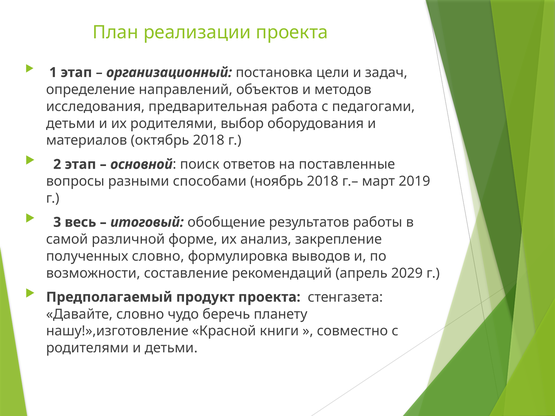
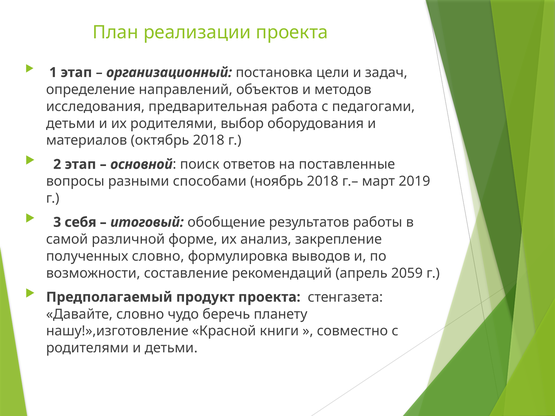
весь: весь -> себя
2029: 2029 -> 2059
